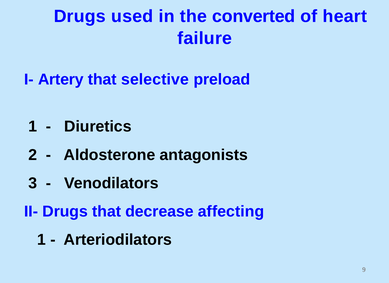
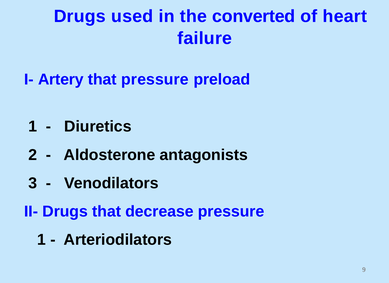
that selective: selective -> pressure
decrease affecting: affecting -> pressure
